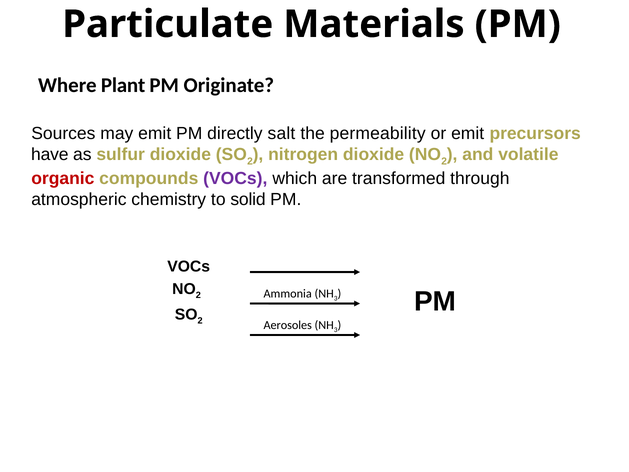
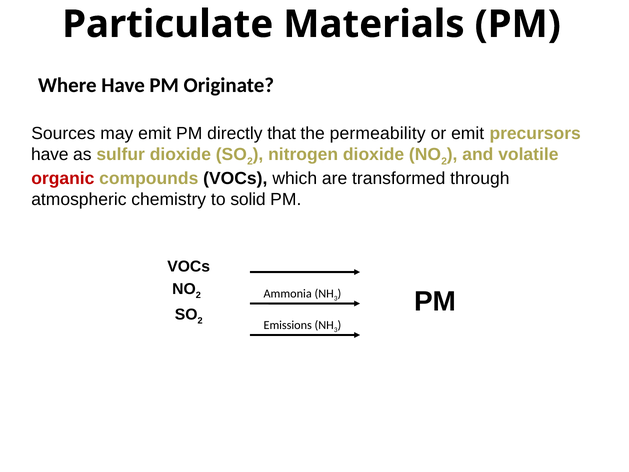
Where Plant: Plant -> Have
salt: salt -> that
VOCs at (235, 178) colour: purple -> black
Aerosoles: Aerosoles -> Emissions
